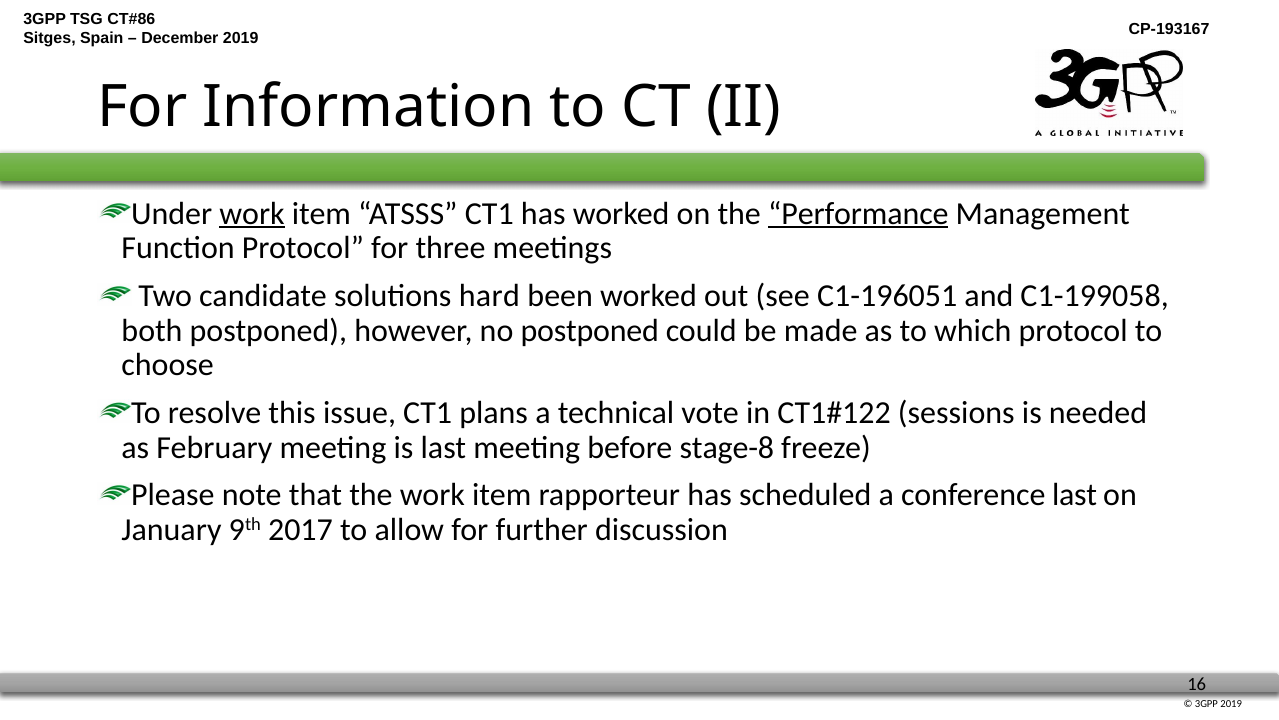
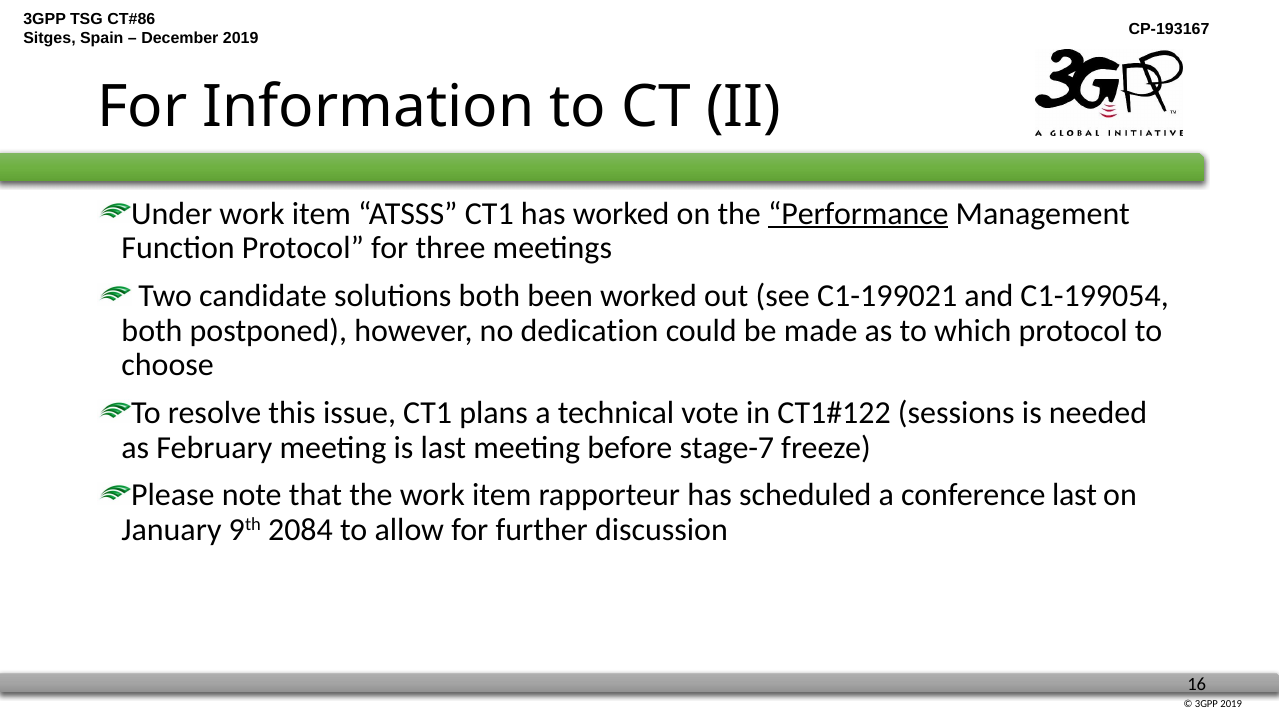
work at (252, 213) underline: present -> none
solutions hard: hard -> both
C1-196051: C1-196051 -> C1-199021
C1-199058: C1-199058 -> C1-199054
no postponed: postponed -> dedication
stage-8: stage-8 -> stage-7
2017: 2017 -> 2084
